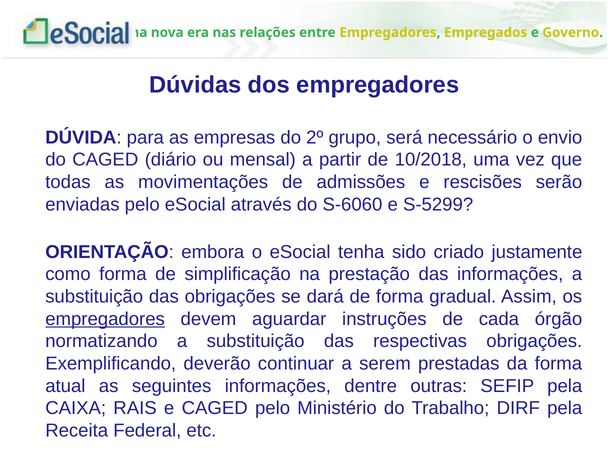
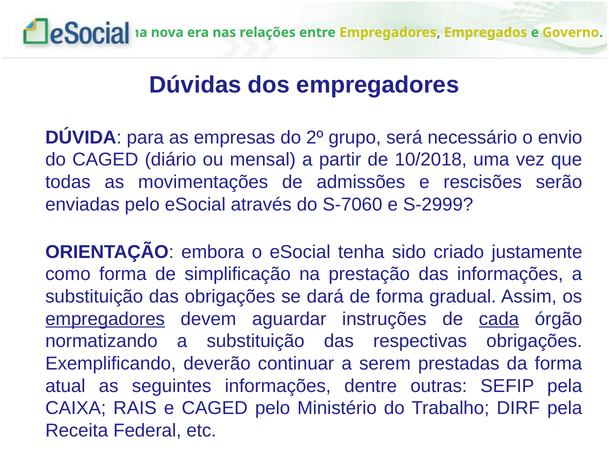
S-6060: S-6060 -> S-7060
S-5299: S-5299 -> S-2999
cada underline: none -> present
